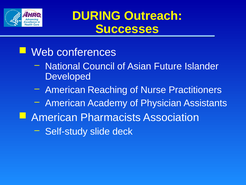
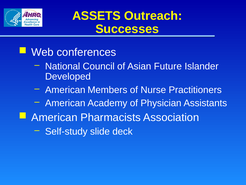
DURING: DURING -> ASSETS
Reaching: Reaching -> Members
